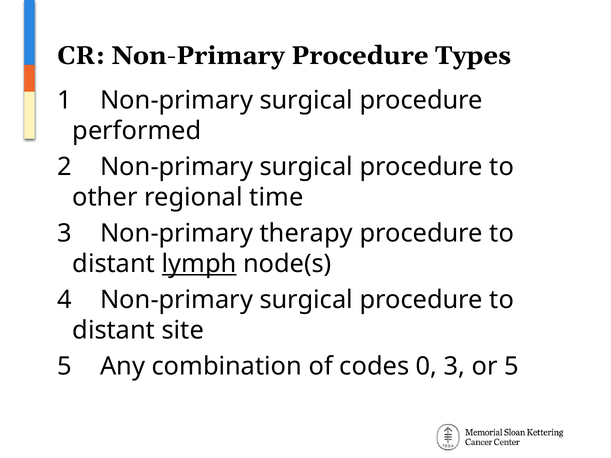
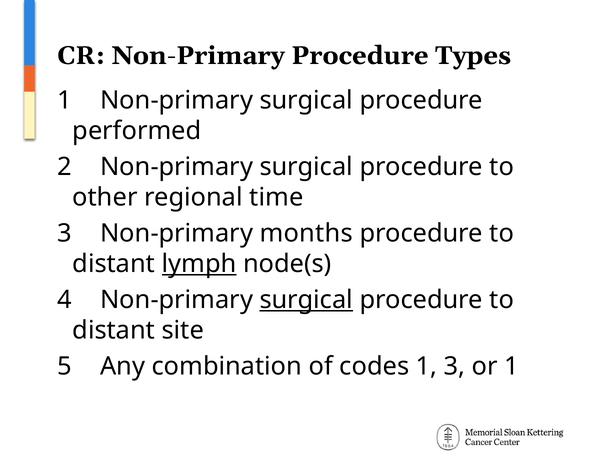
therapy: therapy -> months
surgical at (306, 300) underline: none -> present
codes 0: 0 -> 1
or 5: 5 -> 1
